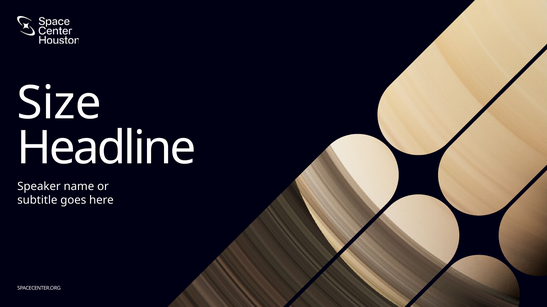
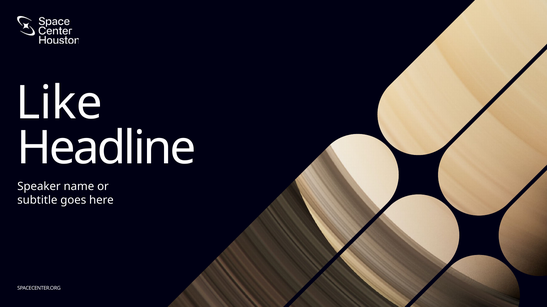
Size: Size -> Like
